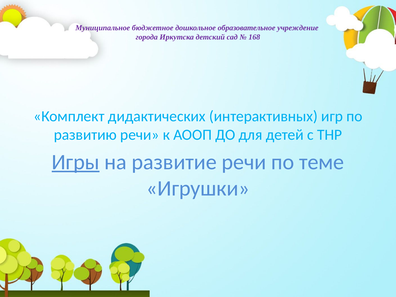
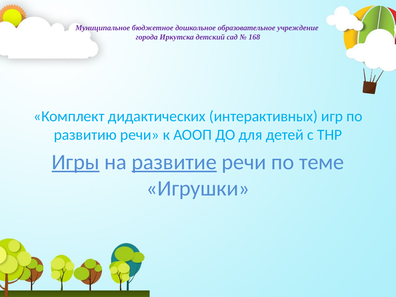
развитие underline: none -> present
